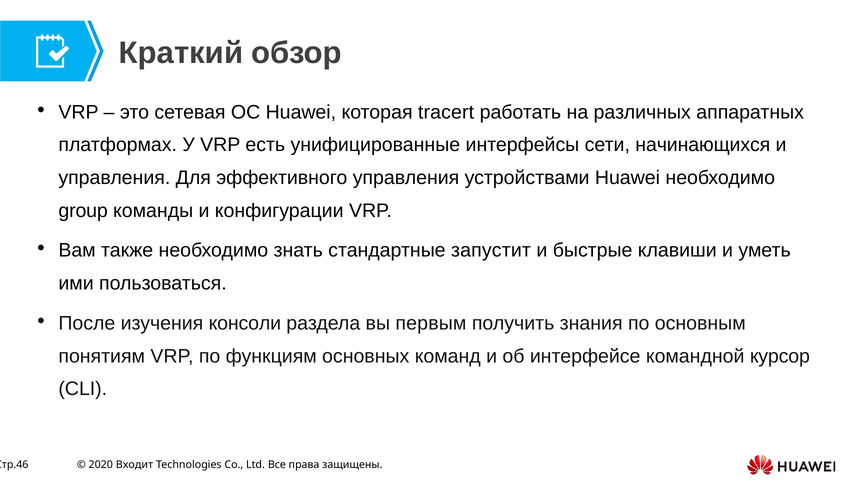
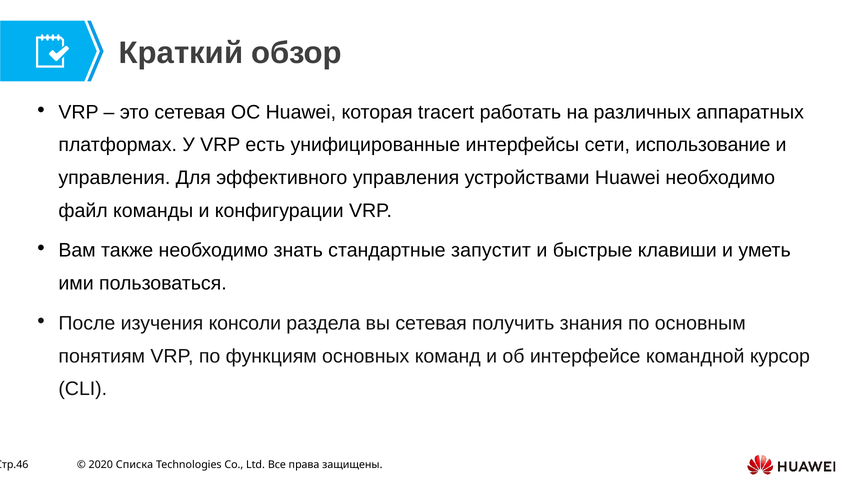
начинающихся: начинающихся -> использование
group: group -> файл
вы первым: первым -> сетевая
Входит: Входит -> Списка
